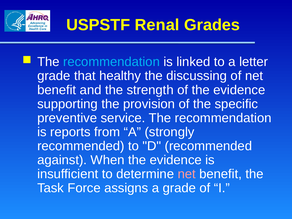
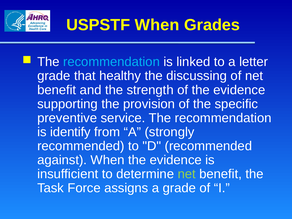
USPSTF Renal: Renal -> When
reports: reports -> identify
net at (187, 174) colour: pink -> light green
